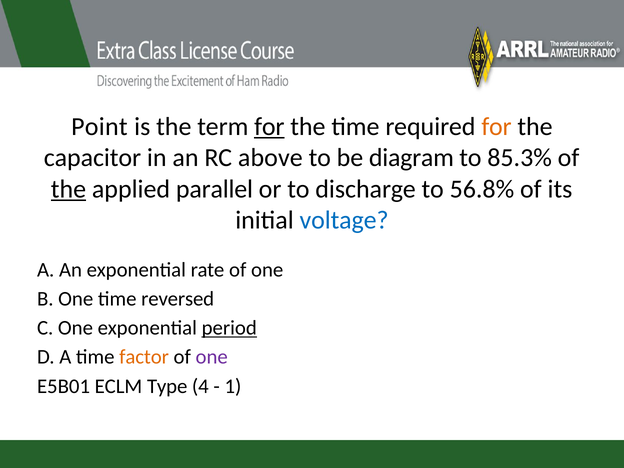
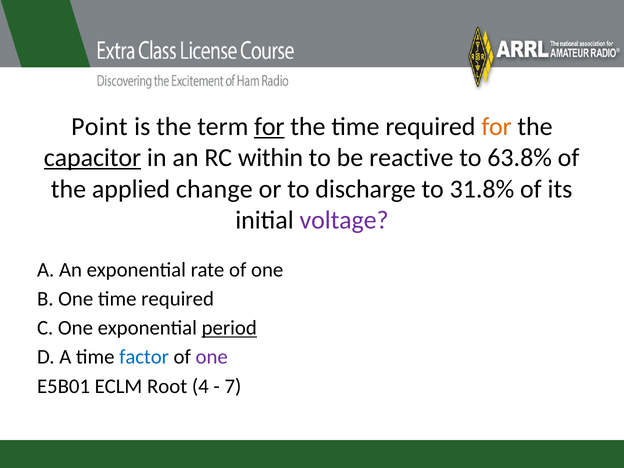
capacitor underline: none -> present
above: above -> within
diagram: diagram -> reactive
85.3%: 85.3% -> 63.8%
the at (68, 189) underline: present -> none
parallel: parallel -> change
56.8%: 56.8% -> 31.8%
voltage colour: blue -> purple
One time reversed: reversed -> required
factor colour: orange -> blue
Type: Type -> Root
1: 1 -> 7
